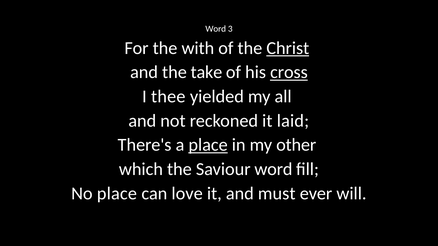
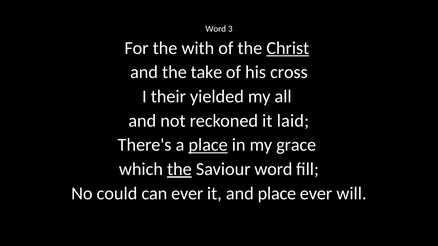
cross underline: present -> none
thee: thee -> their
other: other -> grace
the at (179, 169) underline: none -> present
No place: place -> could
can love: love -> ever
and must: must -> place
